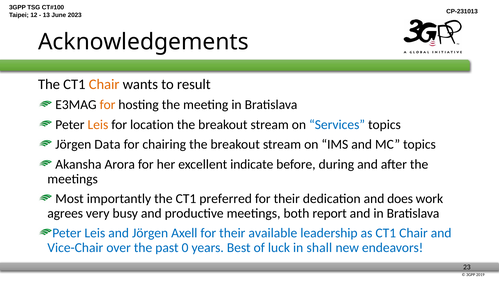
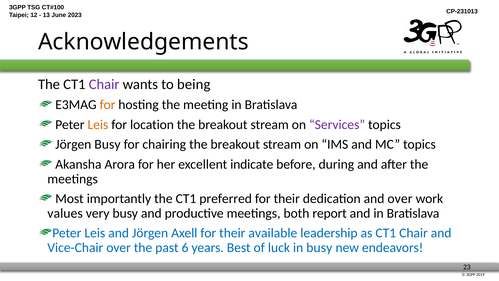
Chair at (104, 84) colour: orange -> purple
result: result -> being
Services colour: blue -> purple
Jörgen Data: Data -> Busy
and does: does -> over
agrees: agrees -> values
0: 0 -> 6
in shall: shall -> busy
